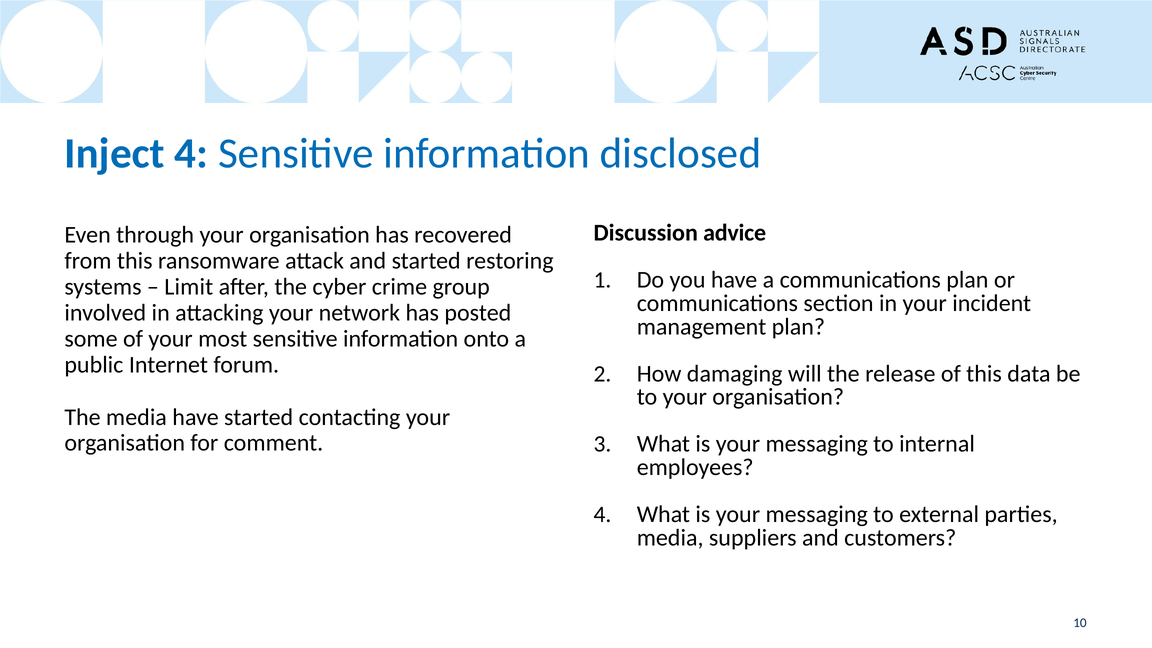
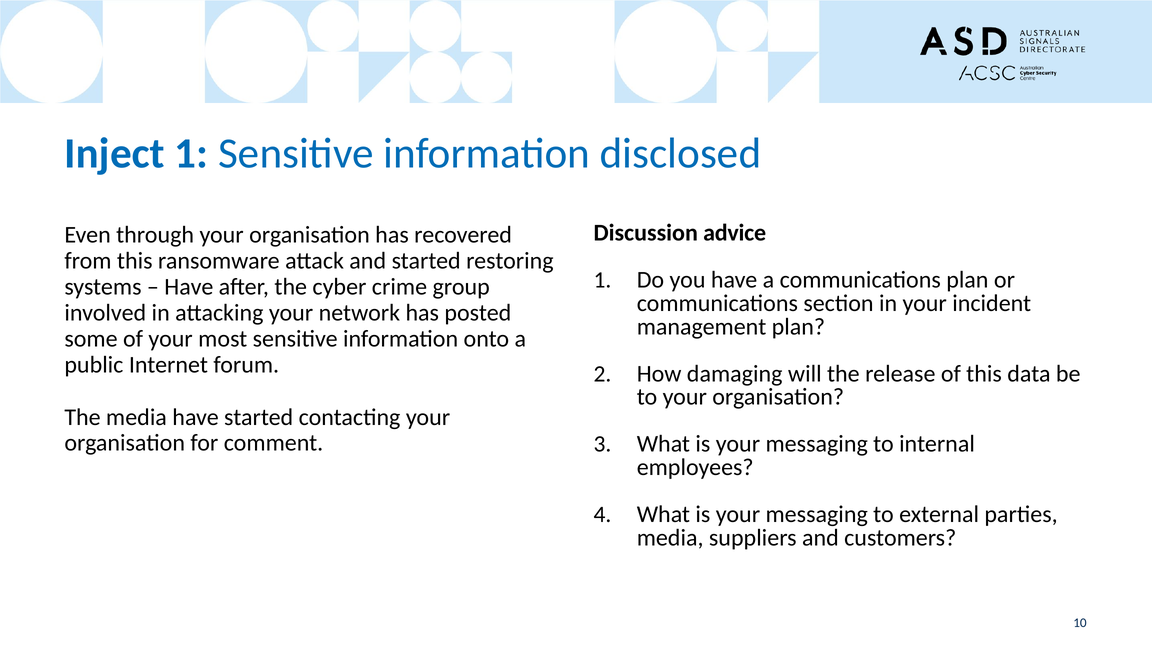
Inject 4: 4 -> 1
Limit at (189, 287): Limit -> Have
